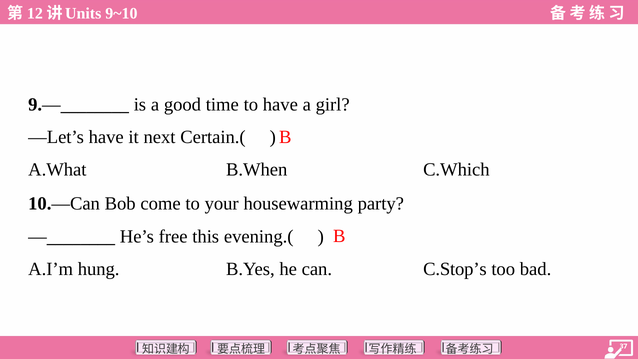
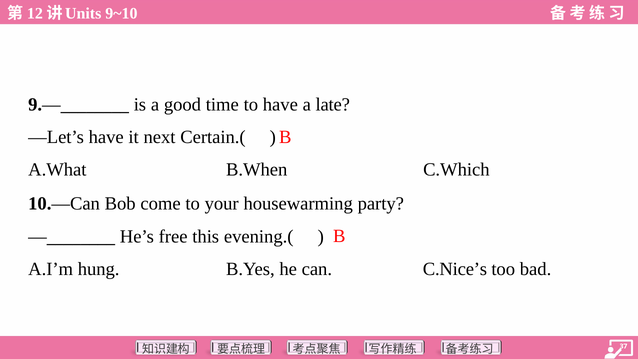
girl: girl -> late
C.Stop’s: C.Stop’s -> C.Nice’s
